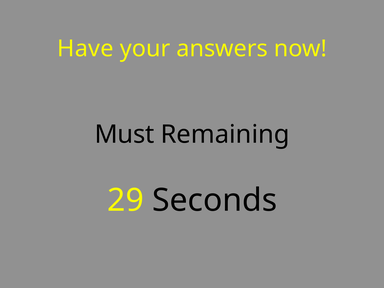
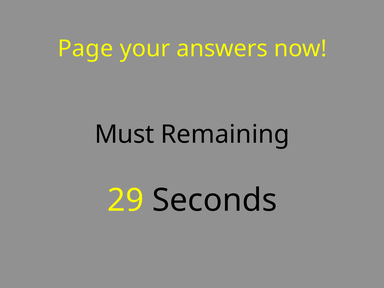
Have: Have -> Page
